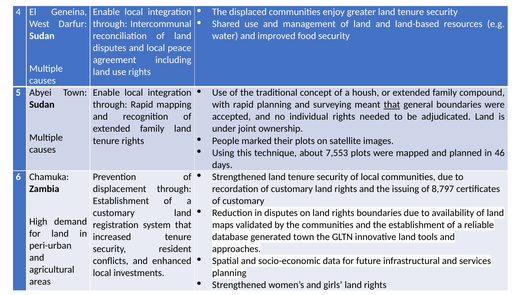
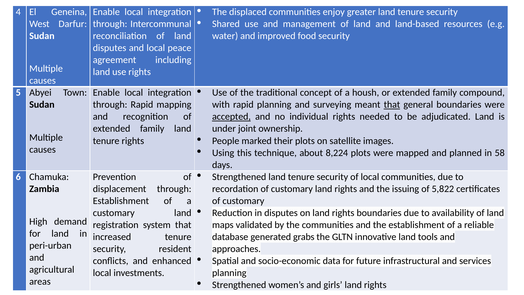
accepted underline: none -> present
7,553: 7,553 -> 8,224
46: 46 -> 58
8,797: 8,797 -> 5,822
generated town: town -> grabs
